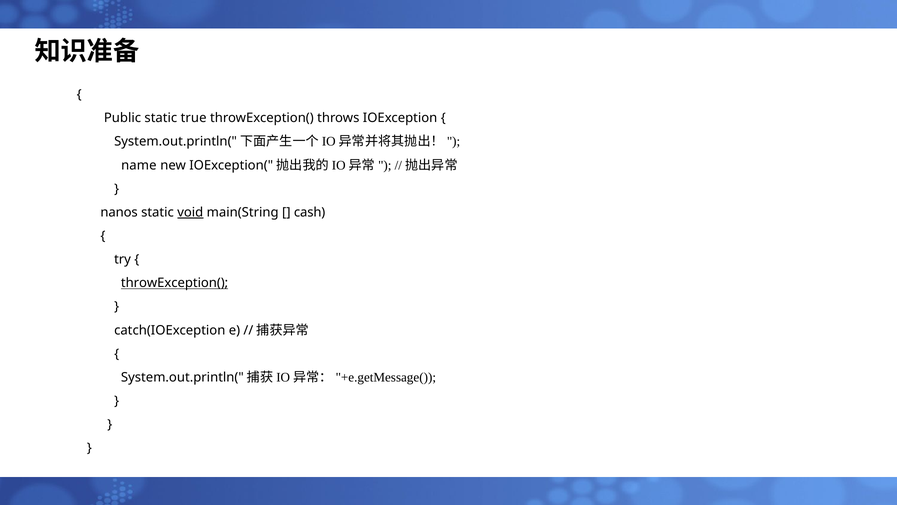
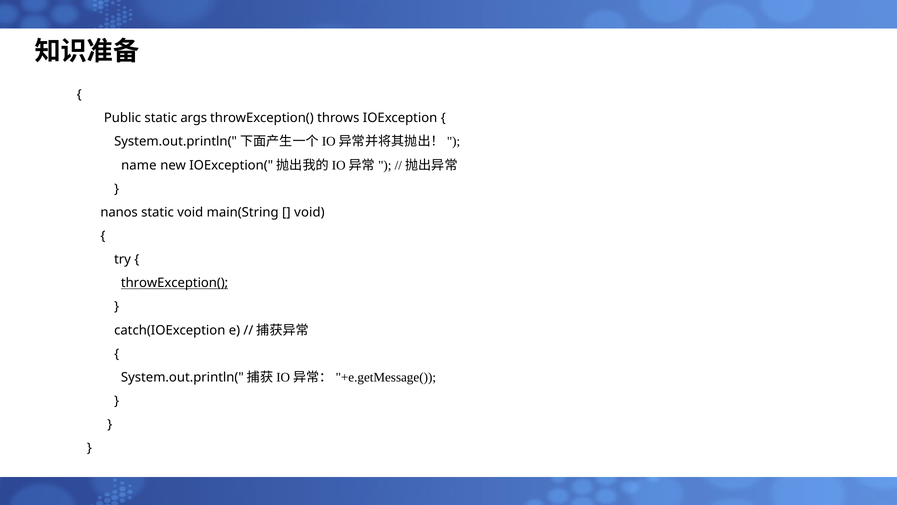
true: true -> args
void at (190, 212) underline: present -> none
cash at (310, 212): cash -> void
